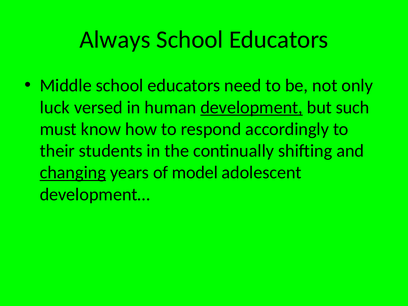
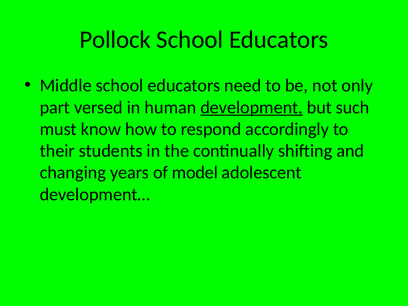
Always: Always -> Pollock
luck: luck -> part
changing underline: present -> none
